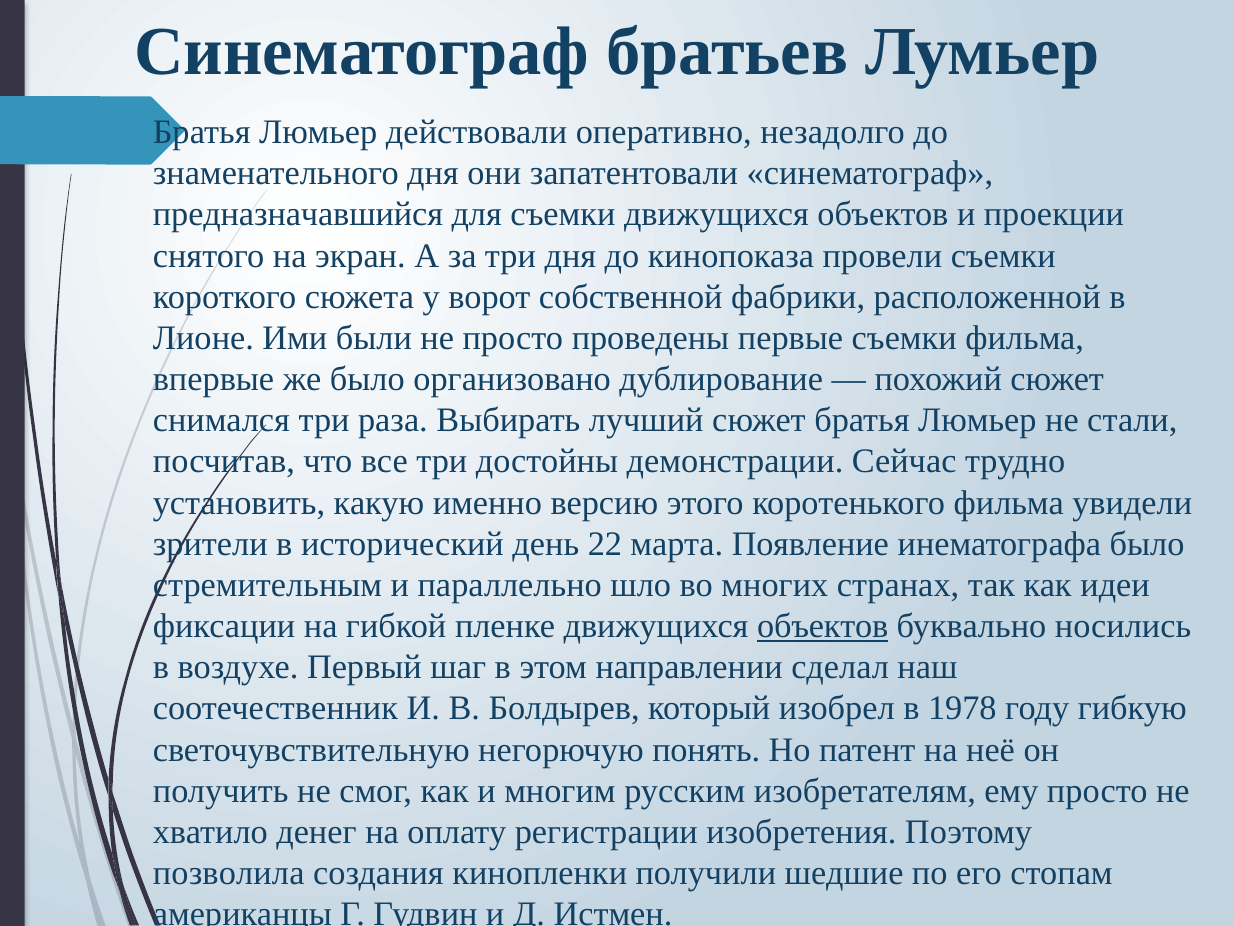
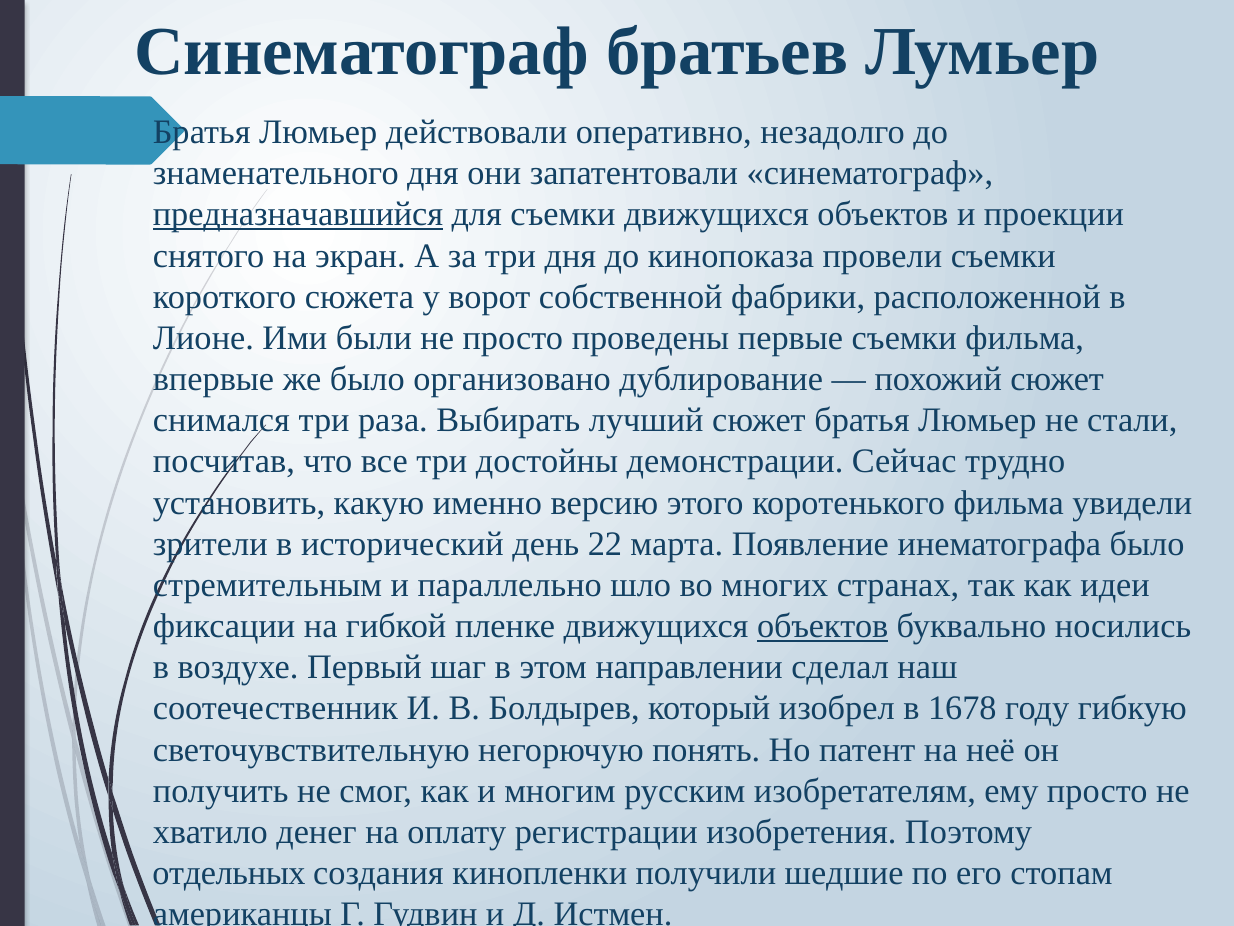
предназначавшийся underline: none -> present
1978: 1978 -> 1678
позволила: позволила -> отдельных
